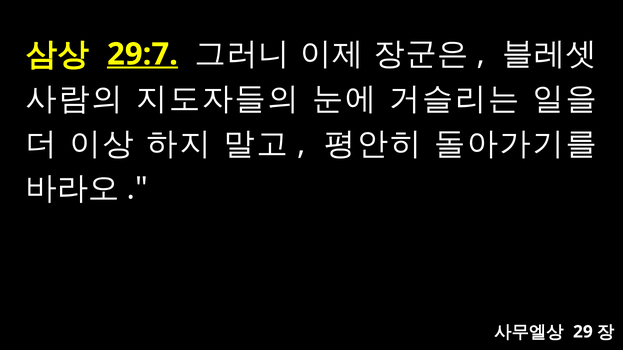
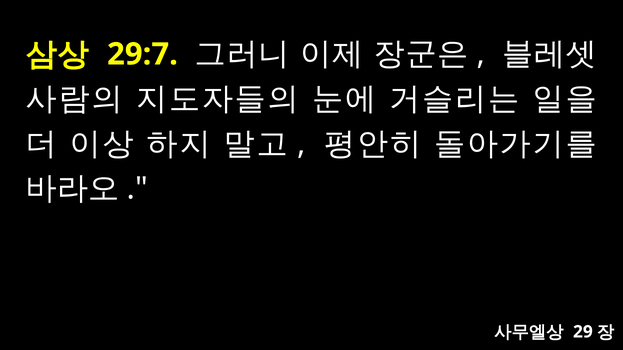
29:7 underline: present -> none
